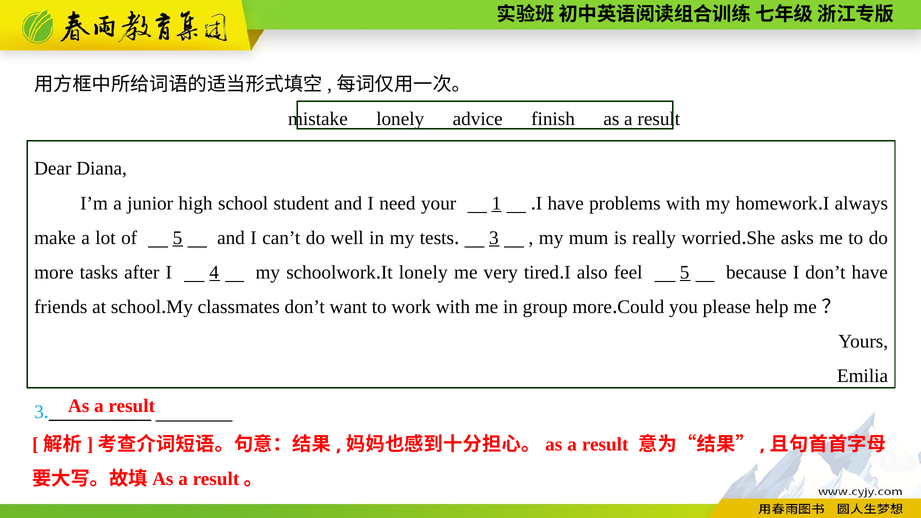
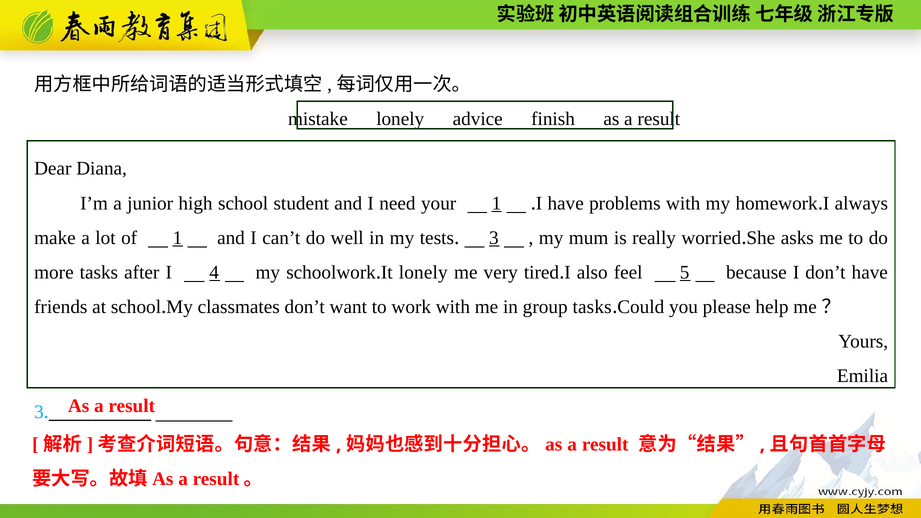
of 5: 5 -> 1
group more: more -> tasks
